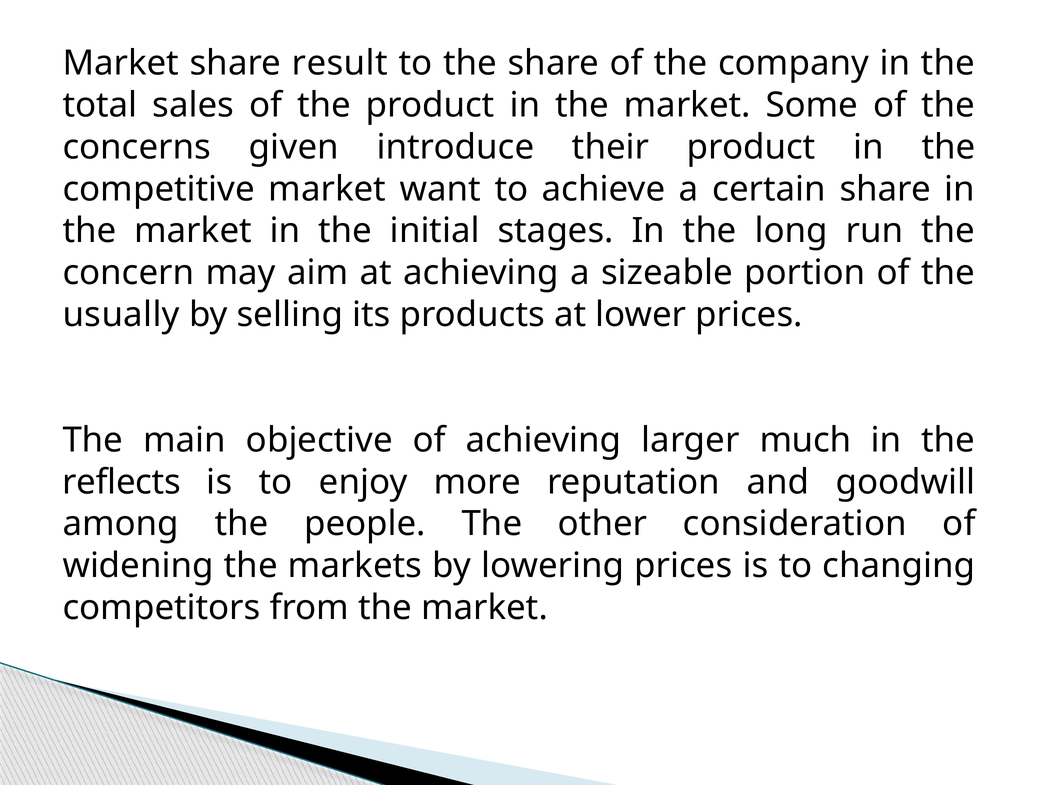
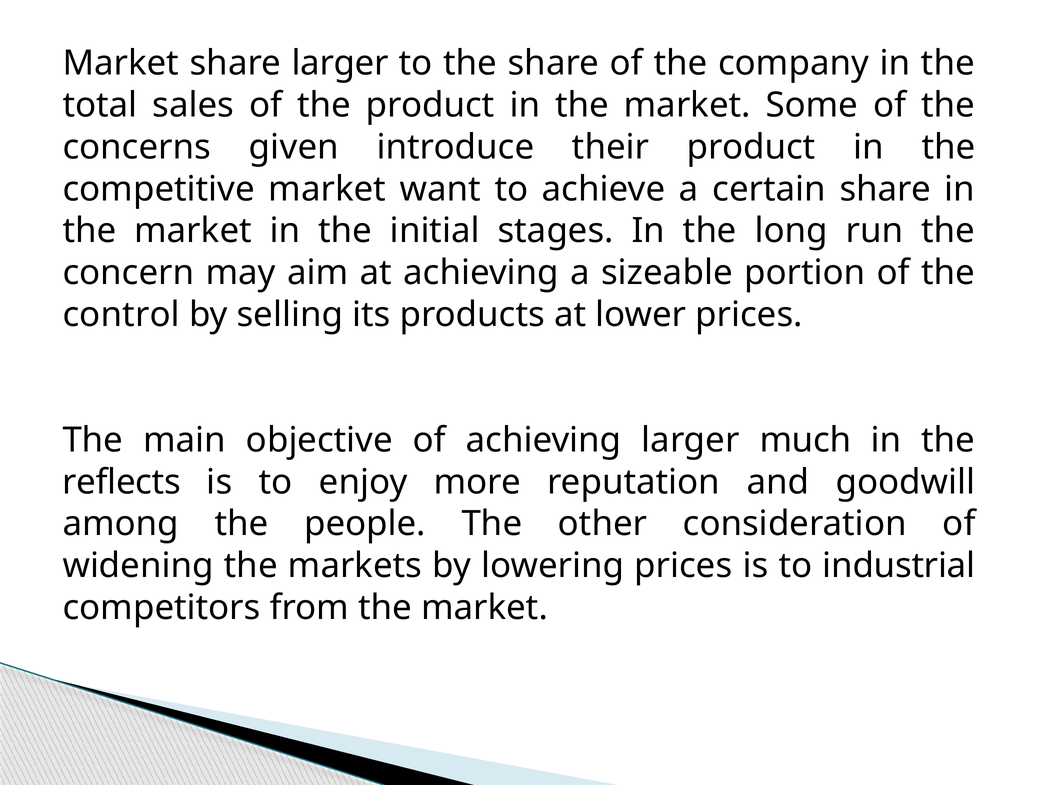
share result: result -> larger
usually: usually -> control
changing: changing -> industrial
